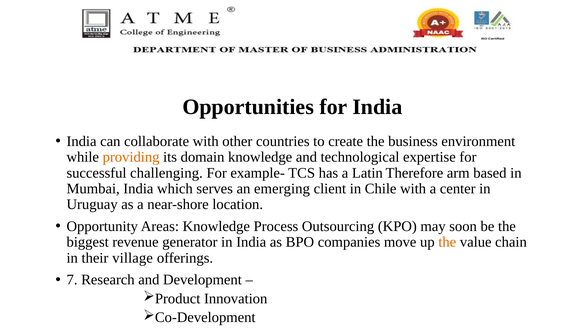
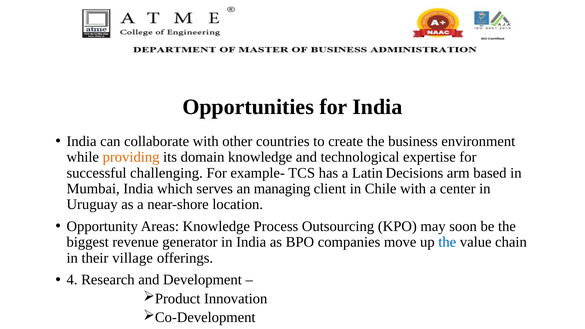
Therefore: Therefore -> Decisions
emerging: emerging -> managing
the at (447, 242) colour: orange -> blue
7: 7 -> 4
